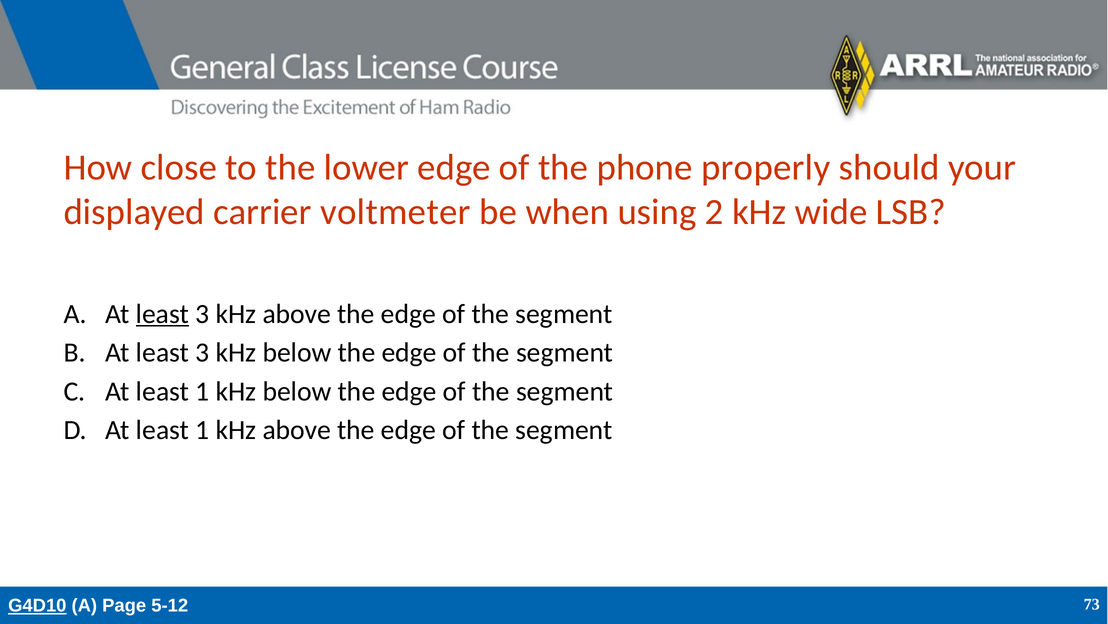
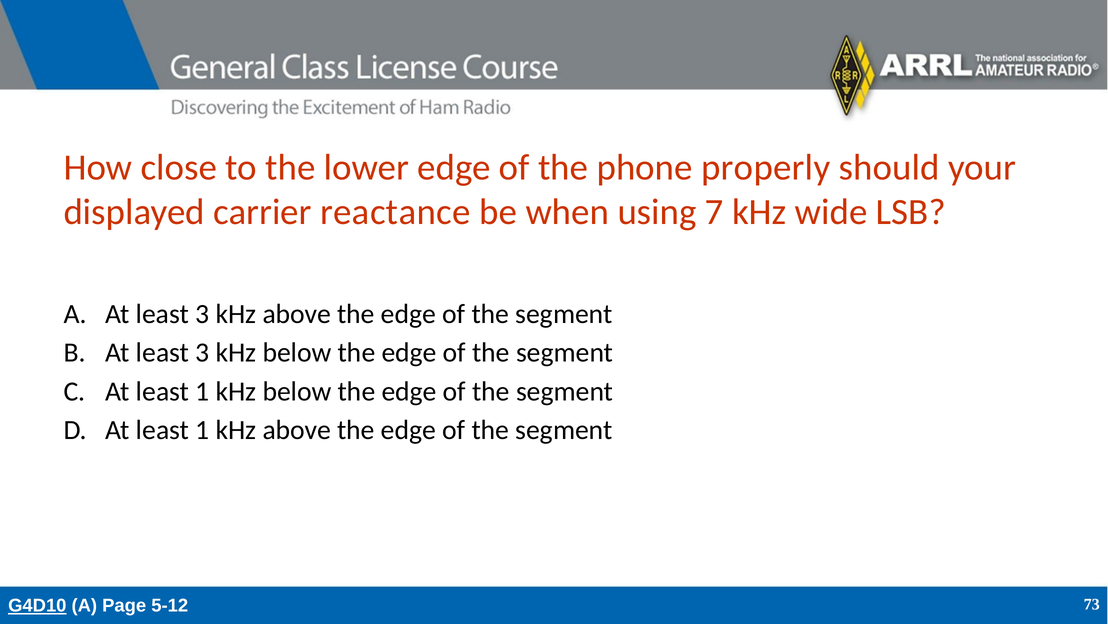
voltmeter: voltmeter -> reactance
2: 2 -> 7
least at (163, 314) underline: present -> none
